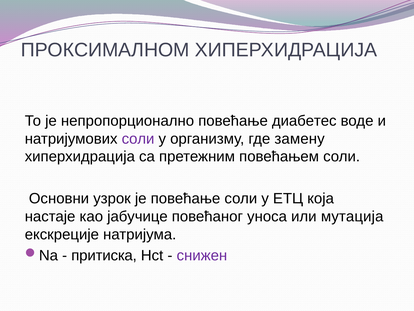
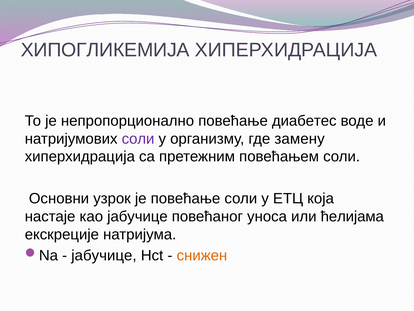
ПРОКСИМАЛНОМ: ПРОКСИМАЛНОМ -> ХИПОГЛИКЕМИЈА
мутација: мутација -> ћелијама
притиска at (104, 255): притиска -> јабучице
снижен colour: purple -> orange
